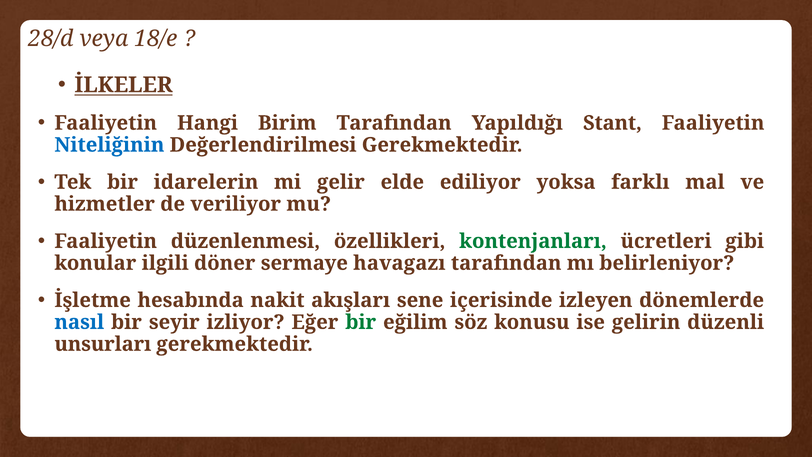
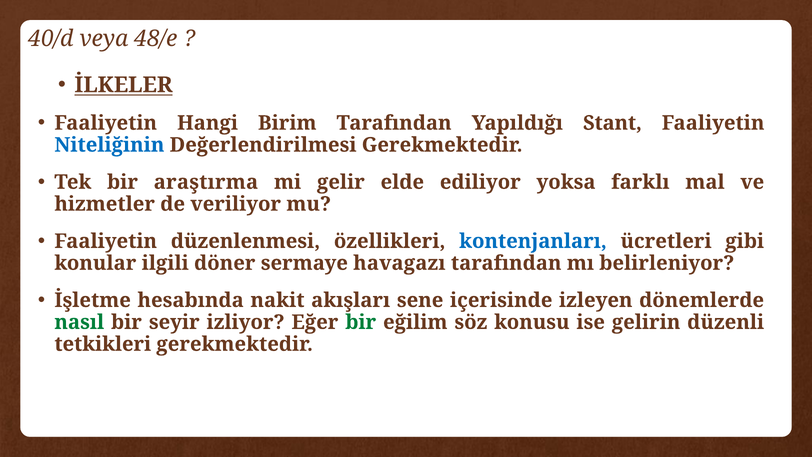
28/d: 28/d -> 40/d
18/e: 18/e -> 48/e
idarelerin: idarelerin -> araştırma
kontenjanları colour: green -> blue
nasıl colour: blue -> green
unsurları: unsurları -> tetkikleri
